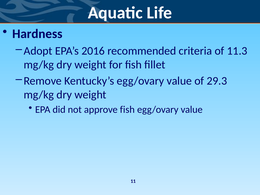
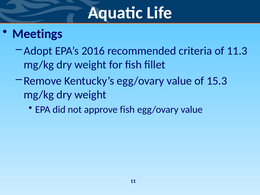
Hardness: Hardness -> Meetings
29.3: 29.3 -> 15.3
